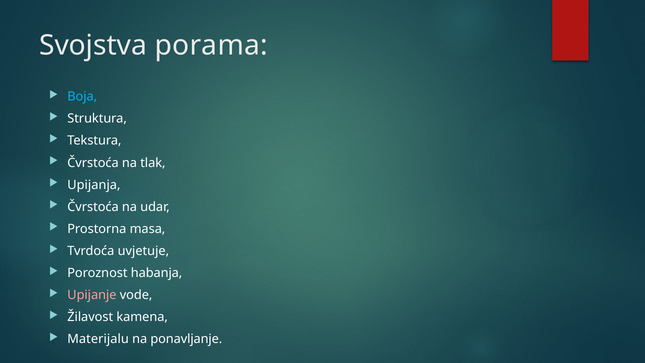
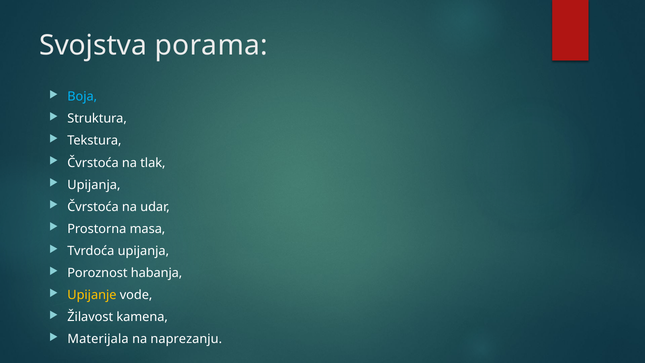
Tvrdoća uvjetuje: uvjetuje -> upijanja
Upijanje colour: pink -> yellow
Materijalu: Materijalu -> Materijala
ponavljanje: ponavljanje -> naprezanju
